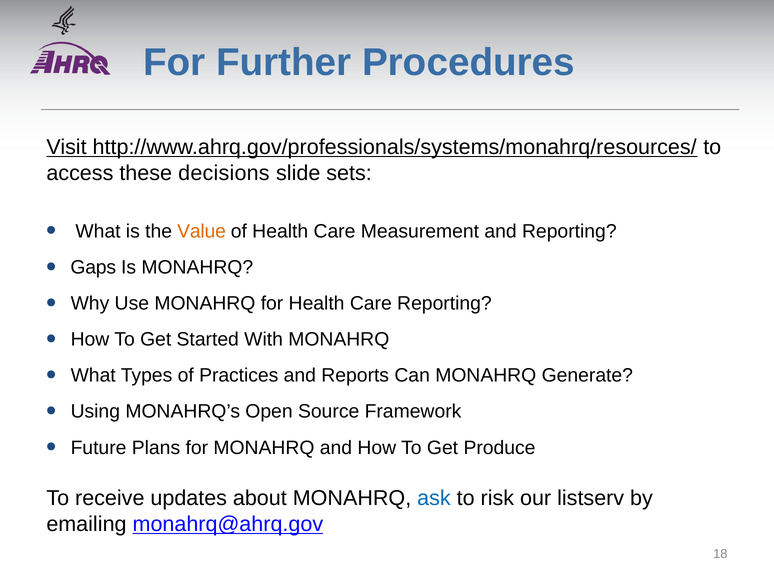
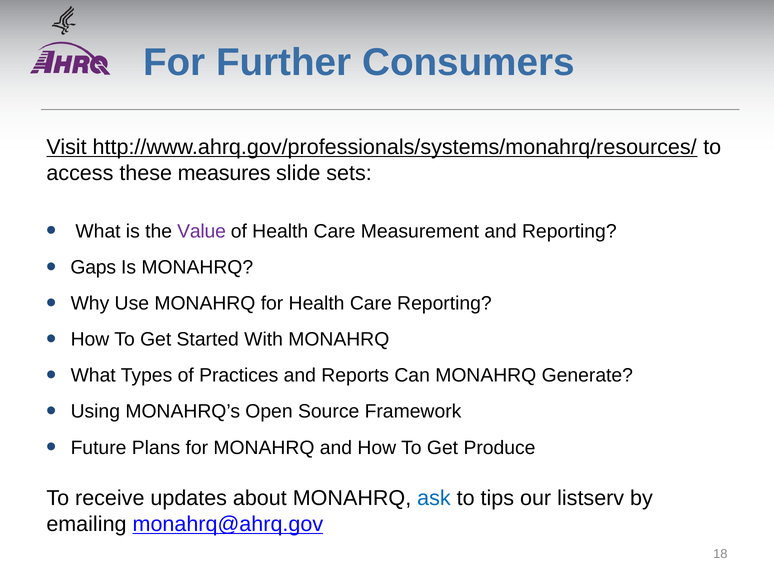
Procedures: Procedures -> Consumers
decisions: decisions -> measures
Value colour: orange -> purple
risk: risk -> tips
